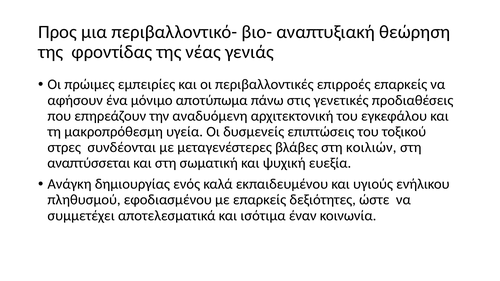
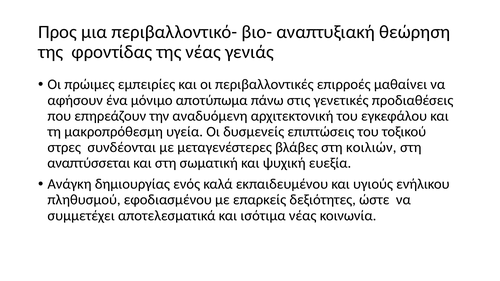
επιρροές επαρκείς: επαρκείς -> μαθαίνει
ισότιμα έναν: έναν -> νέας
